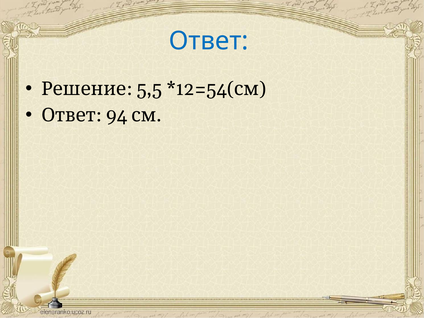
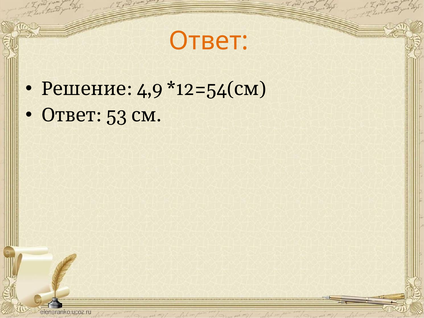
Ответ at (209, 41) colour: blue -> orange
5,5: 5,5 -> 4,9
94: 94 -> 53
